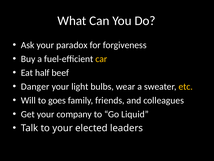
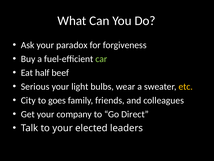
car colour: yellow -> light green
Danger: Danger -> Serious
Will: Will -> City
Liquid: Liquid -> Direct
